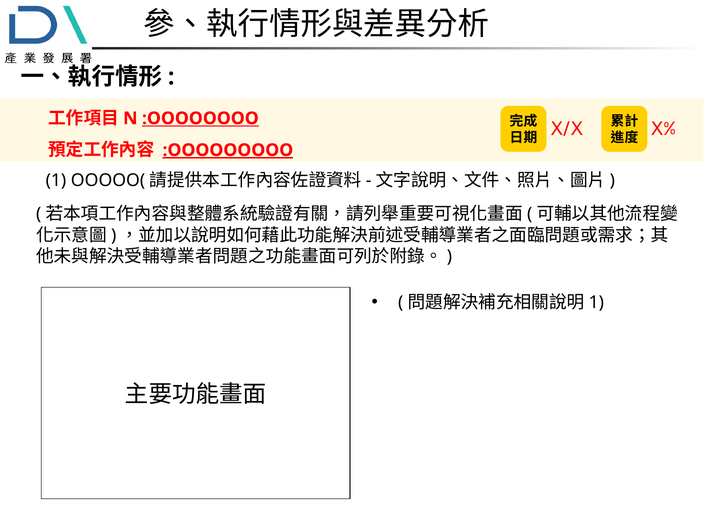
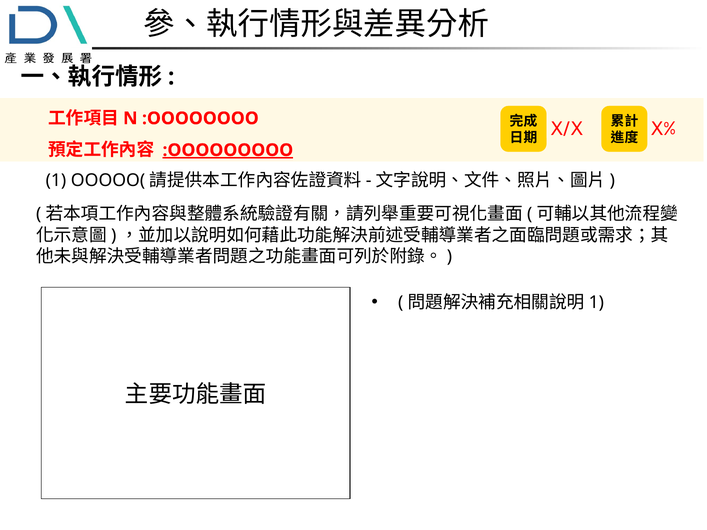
:OOOOOOOO underline: present -> none
